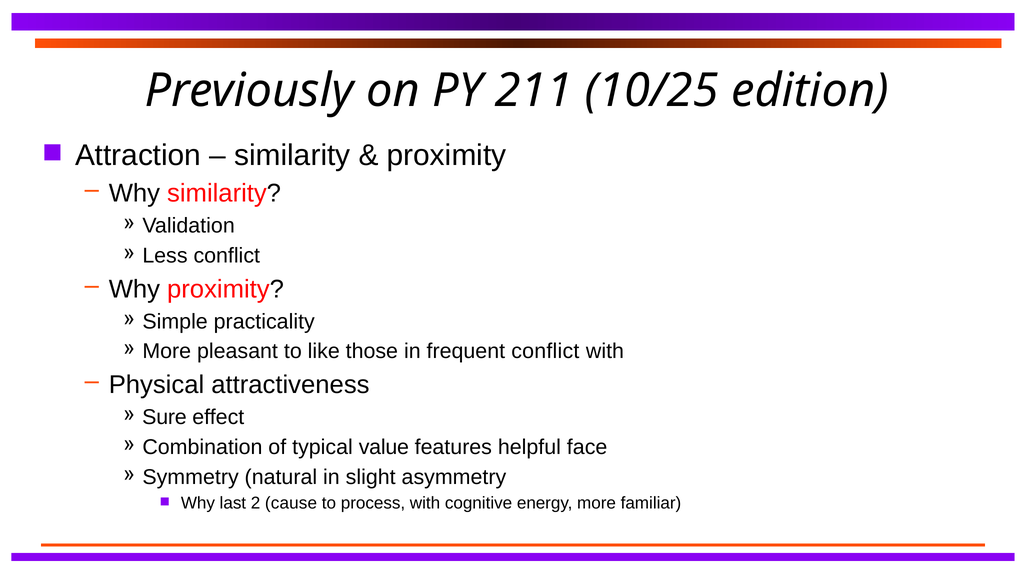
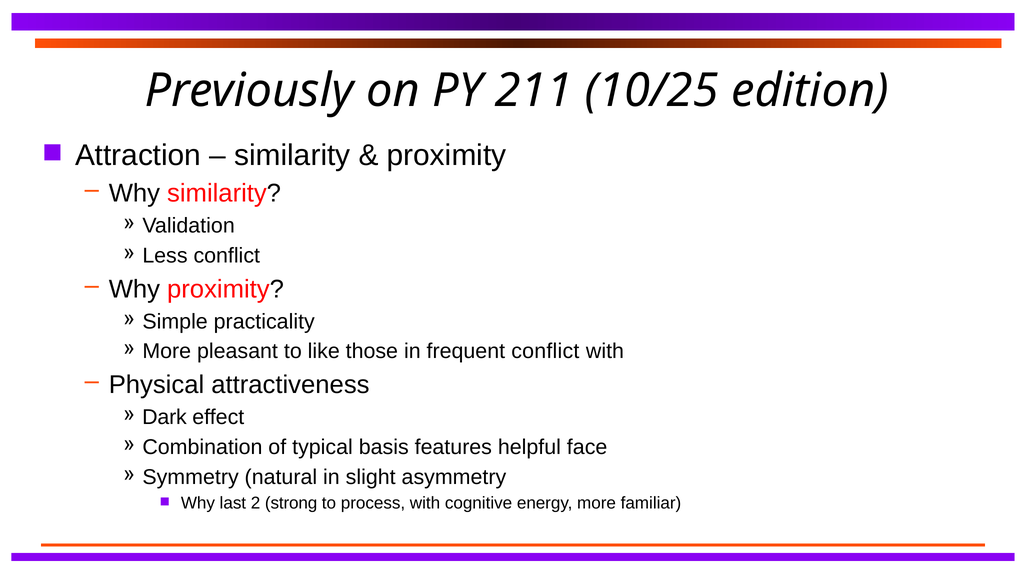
Sure: Sure -> Dark
value: value -> basis
cause: cause -> strong
